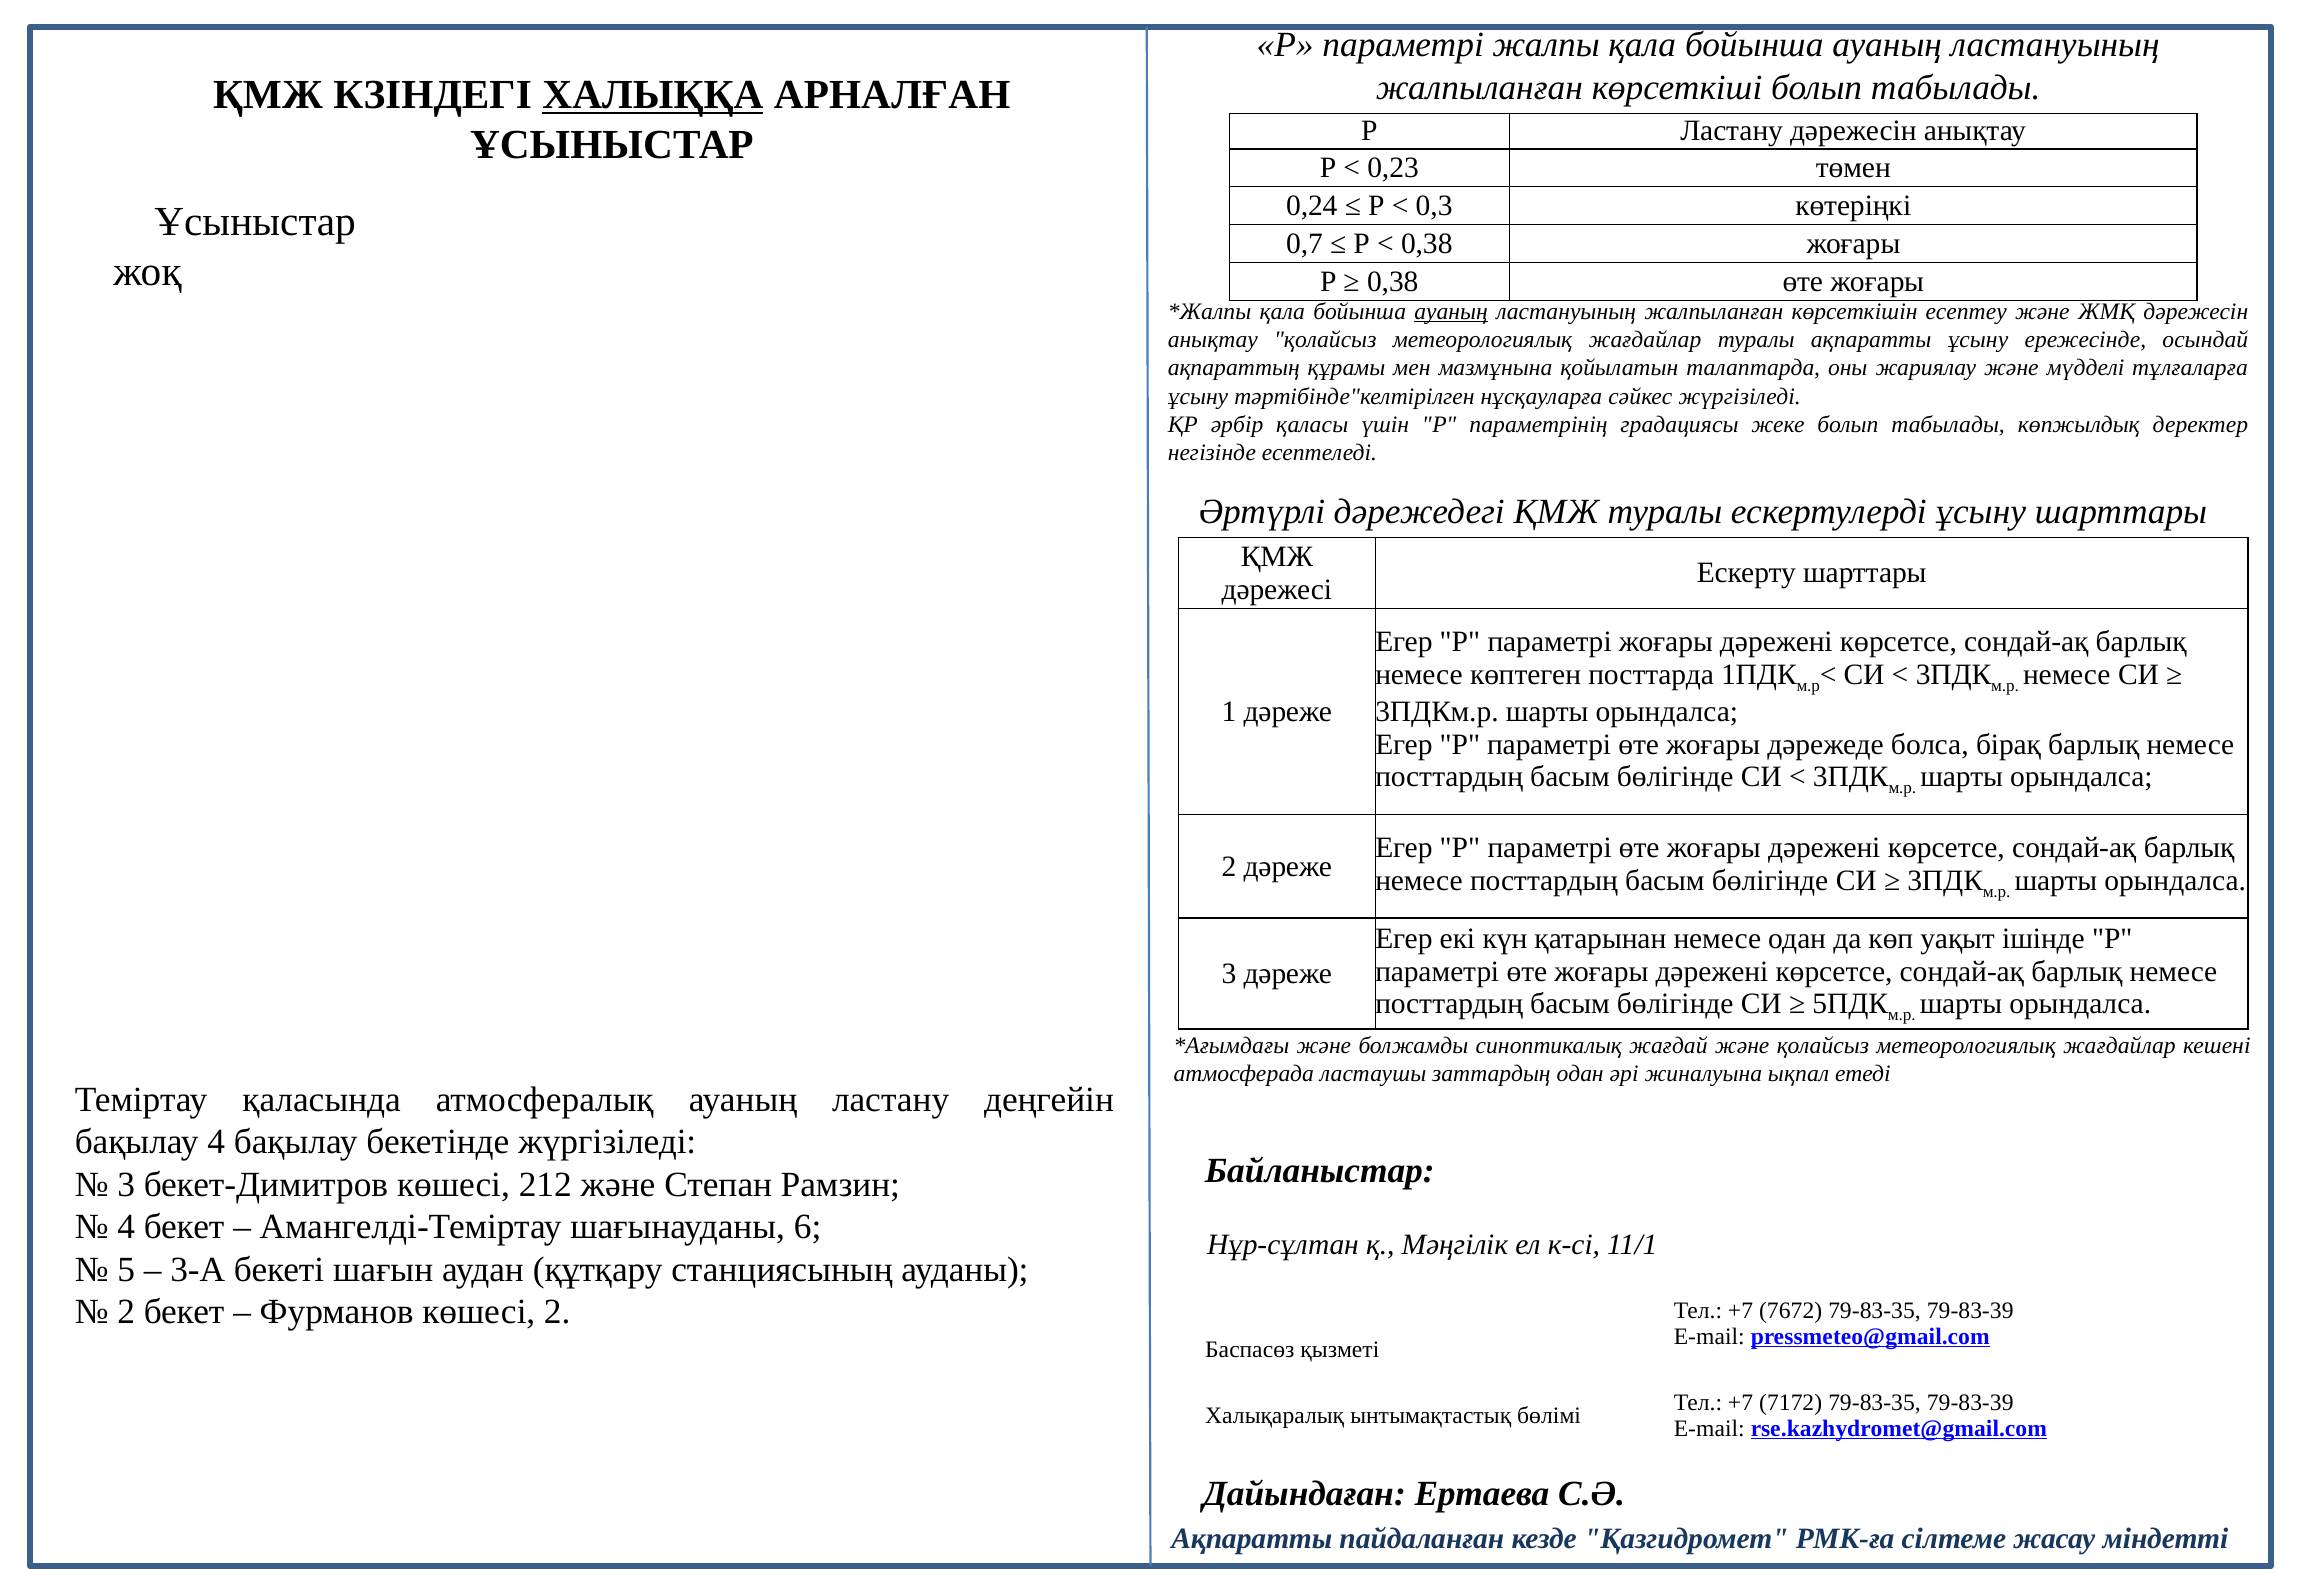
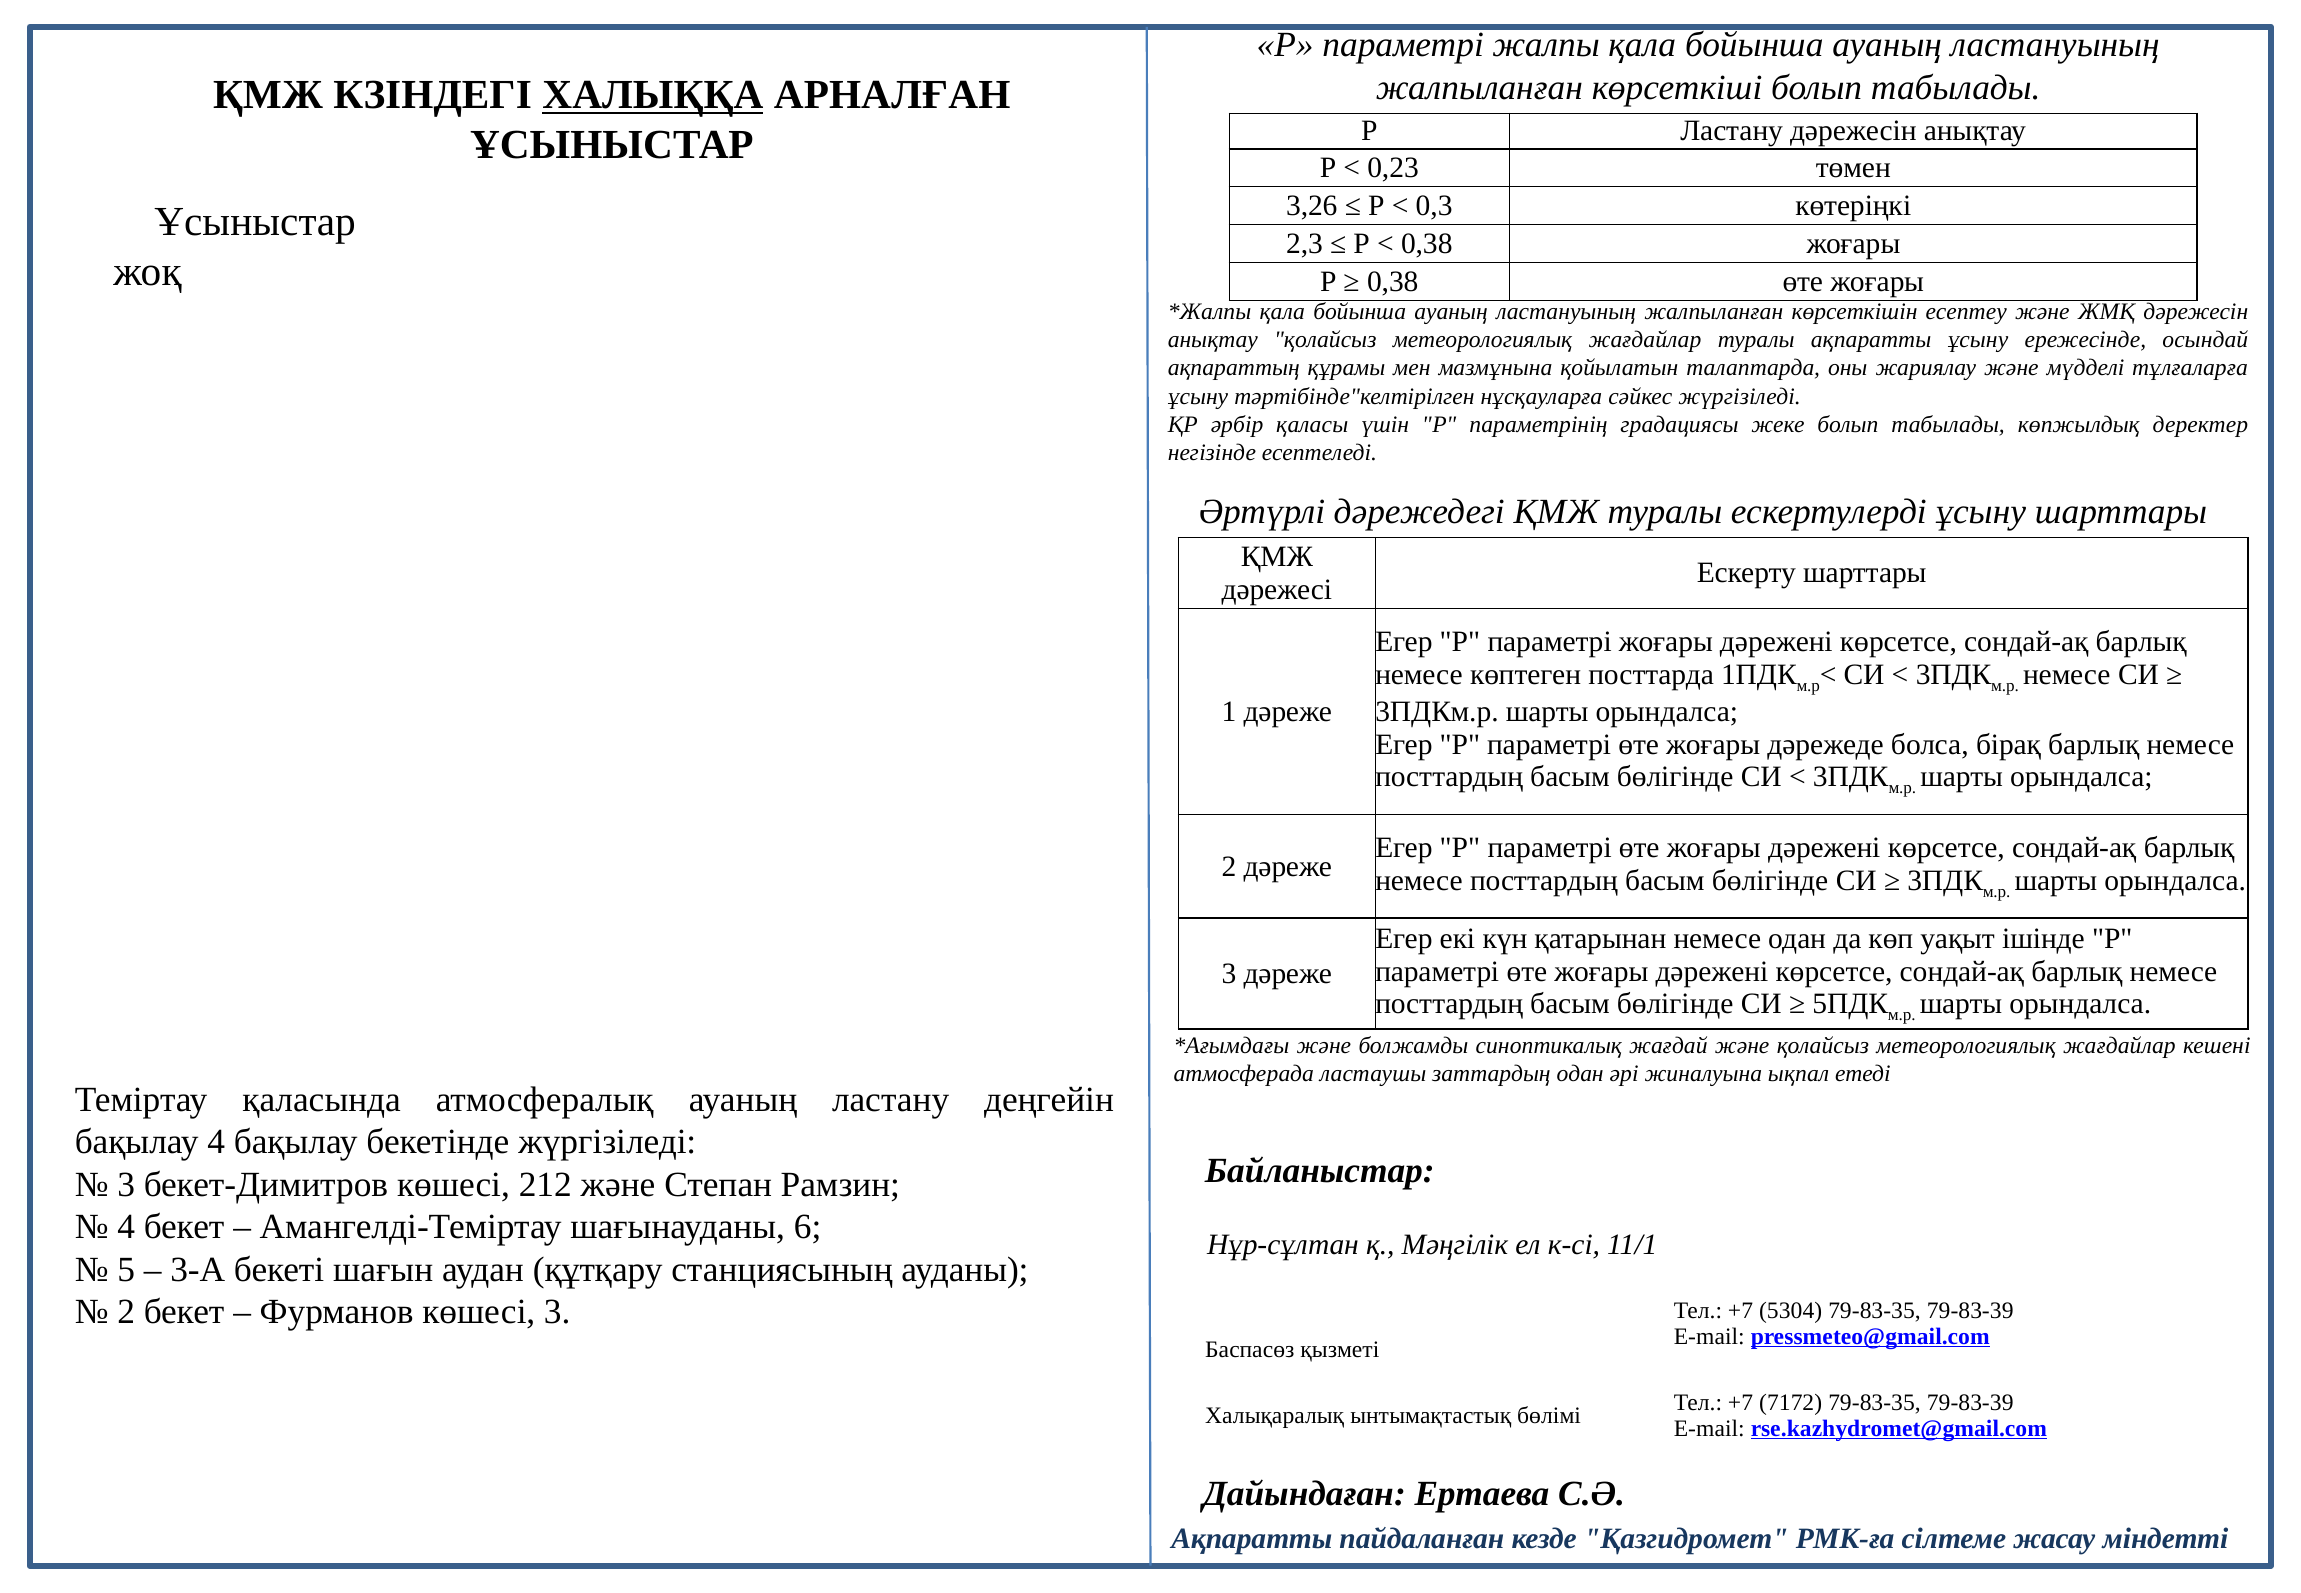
0,24: 0,24 -> 3,26
0,7: 0,7 -> 2,3
ауаның at (1451, 312) underline: present -> none
көшесі 2: 2 -> 3
7672: 7672 -> 5304
